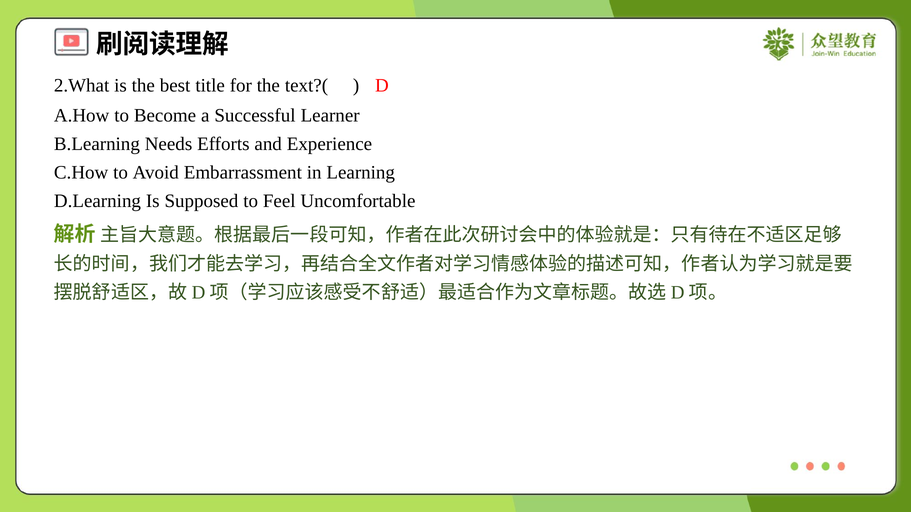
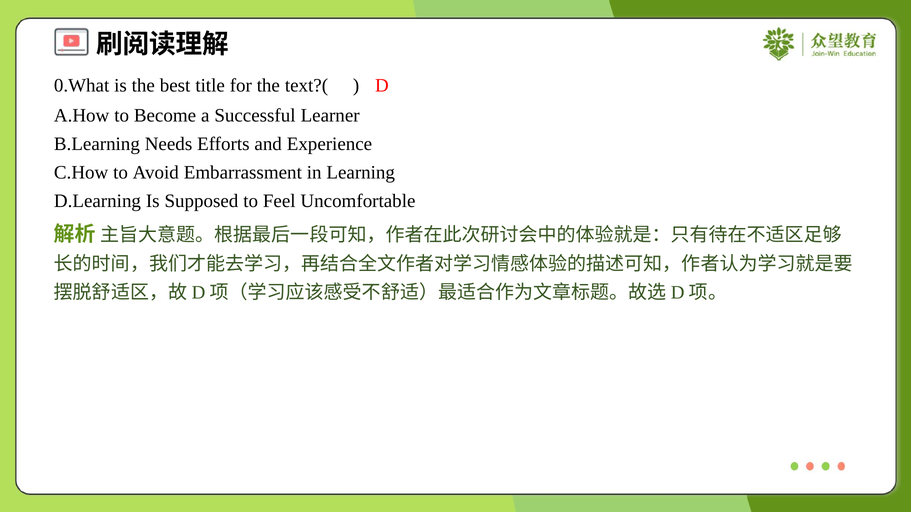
2.What: 2.What -> 0.What
